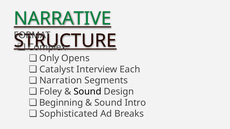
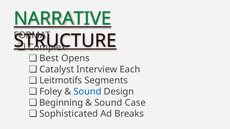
Only: Only -> Best
Narration: Narration -> Leitmotifs
Sound at (87, 92) colour: black -> blue
Intro: Intro -> Case
